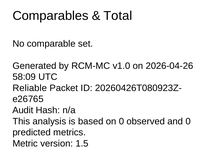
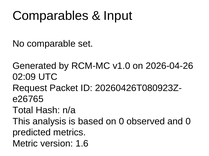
Total: Total -> Input
58:09: 58:09 -> 02:09
Reliable: Reliable -> Request
Audit: Audit -> Total
1.5: 1.5 -> 1.6
